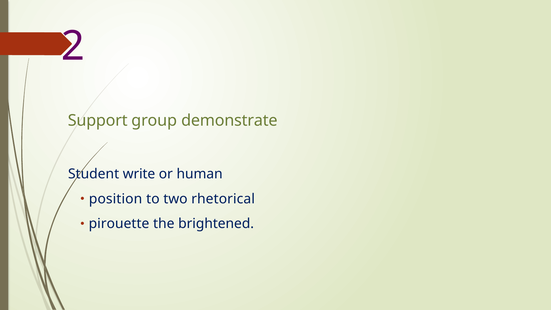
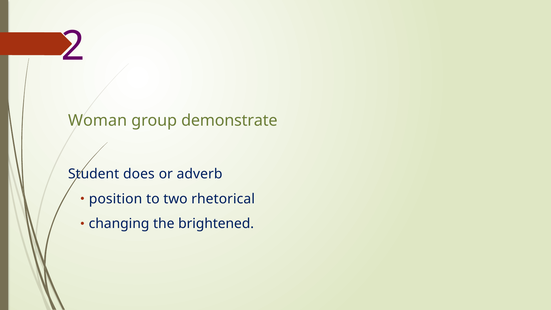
Support: Support -> Woman
write: write -> does
human: human -> adverb
pirouette: pirouette -> changing
